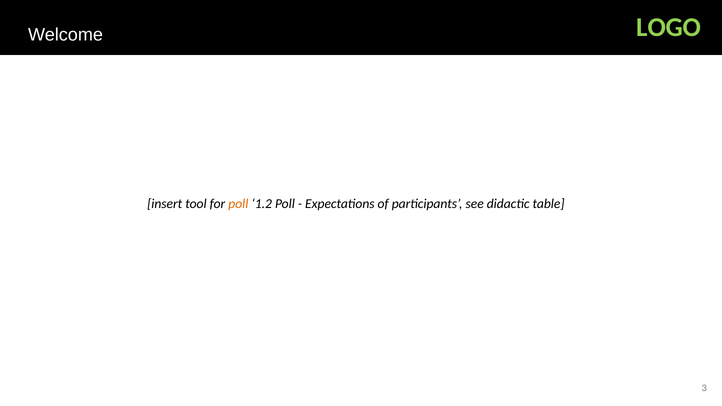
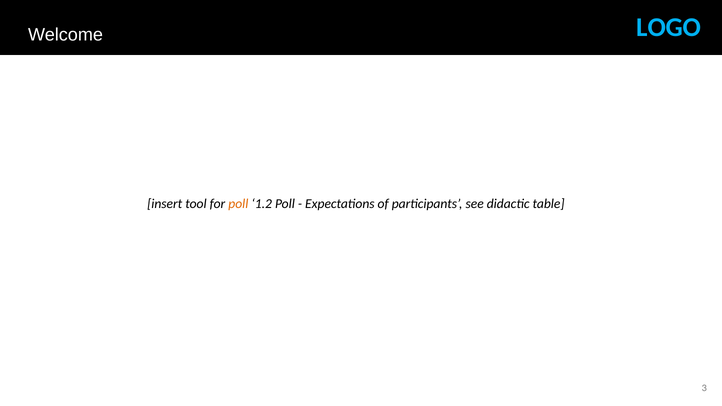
LOGO colour: light green -> light blue
